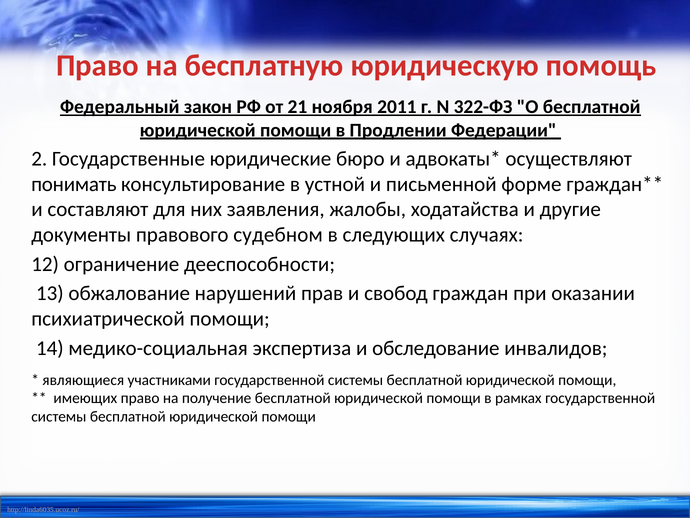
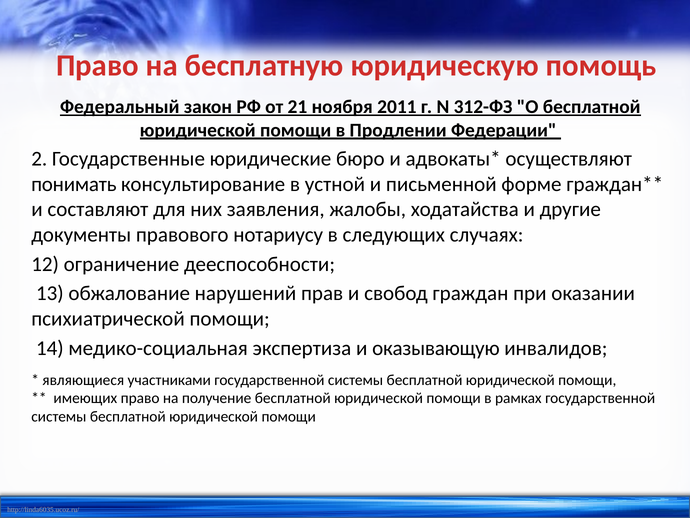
322-ФЗ: 322-ФЗ -> 312-ФЗ
судебном: судебном -> нотариусу
обследование: обследование -> оказывающую
